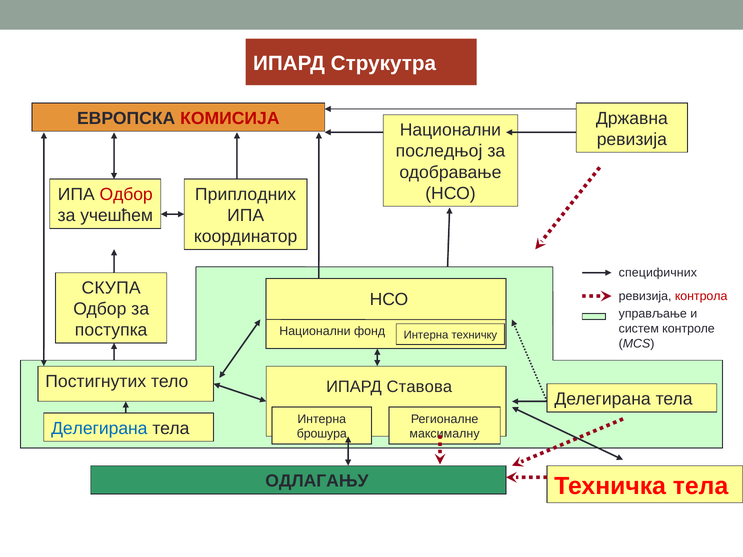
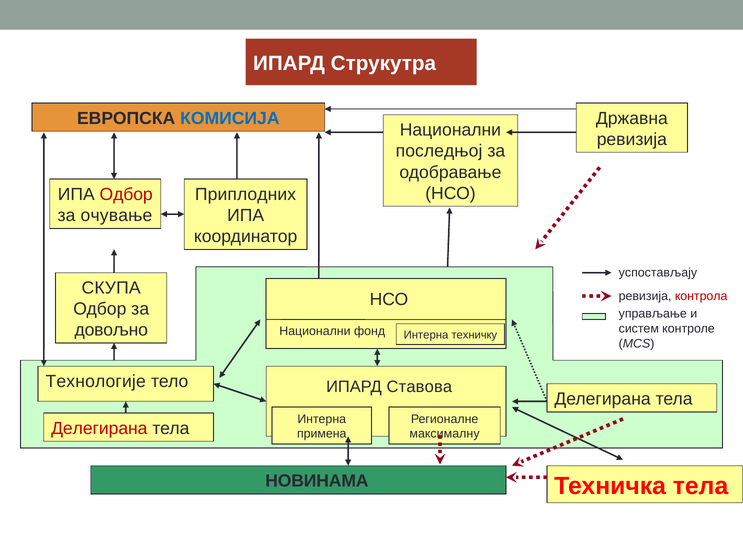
КОМИСИЈА colour: red -> blue
учешћем: учешћем -> очување
специфичних: специфичних -> успостављају
поступка: поступка -> дoвoљнo
Постигнутих: Постигнутих -> Технологије
Делегирана at (99, 429) colour: blue -> red
брошура: брошура -> примена
ОДЛАГАЊУ: ОДЛАГАЊУ -> НОВИНАМА
